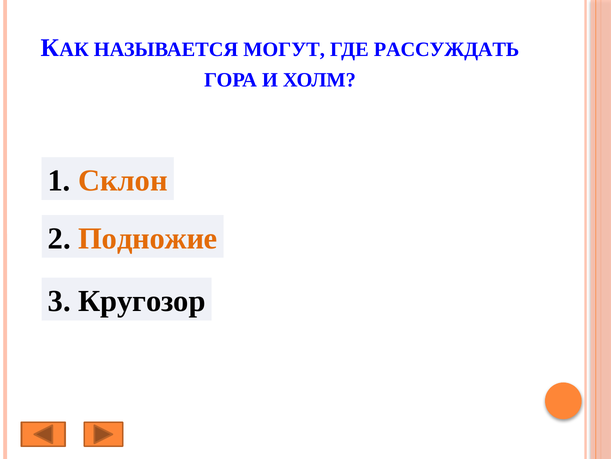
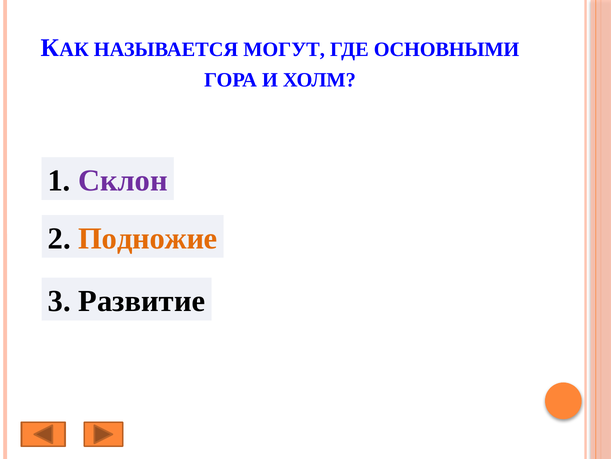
РАССУЖДАТЬ: РАССУЖДАТЬ -> ОСНОВНЫМИ
Склон colour: orange -> purple
Кругозор: Кругозор -> Развитие
